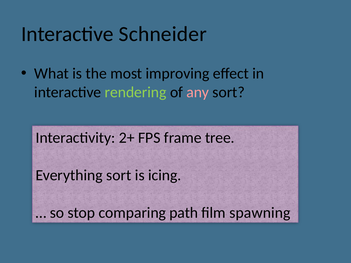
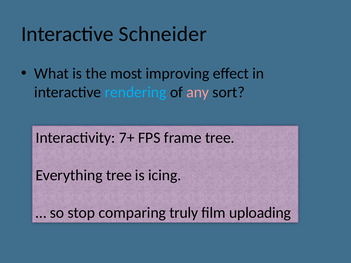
rendering colour: light green -> light blue
2+: 2+ -> 7+
Everything sort: sort -> tree
path: path -> truly
spawning: spawning -> uploading
